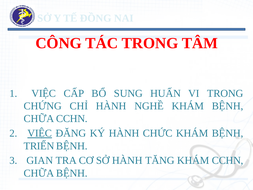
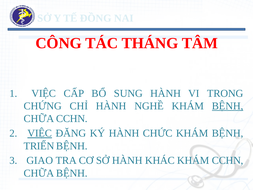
TÁC TRONG: TRONG -> THÁNG
SUNG HUẤN: HUẤN -> HÀNH
BỆNH at (228, 106) underline: none -> present
GIAN: GIAN -> GIAO
TĂNG: TĂNG -> KHÁC
